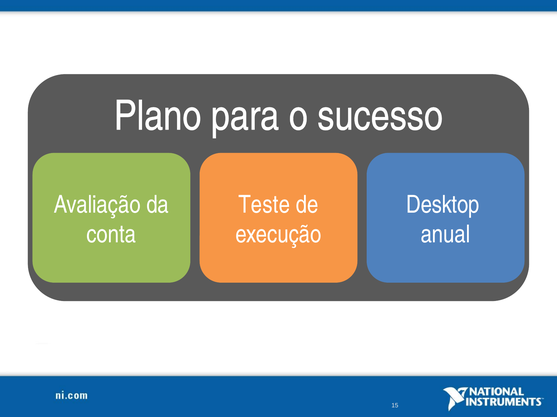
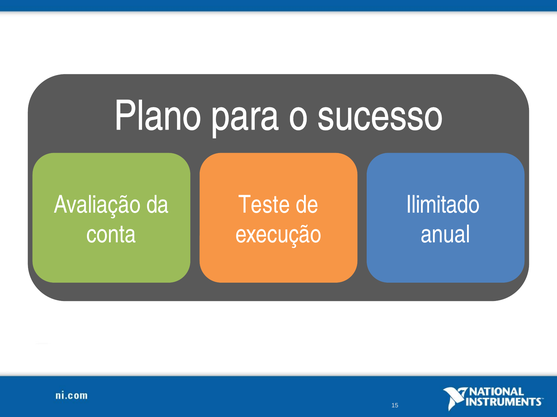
Desktop: Desktop -> Ilimitado
